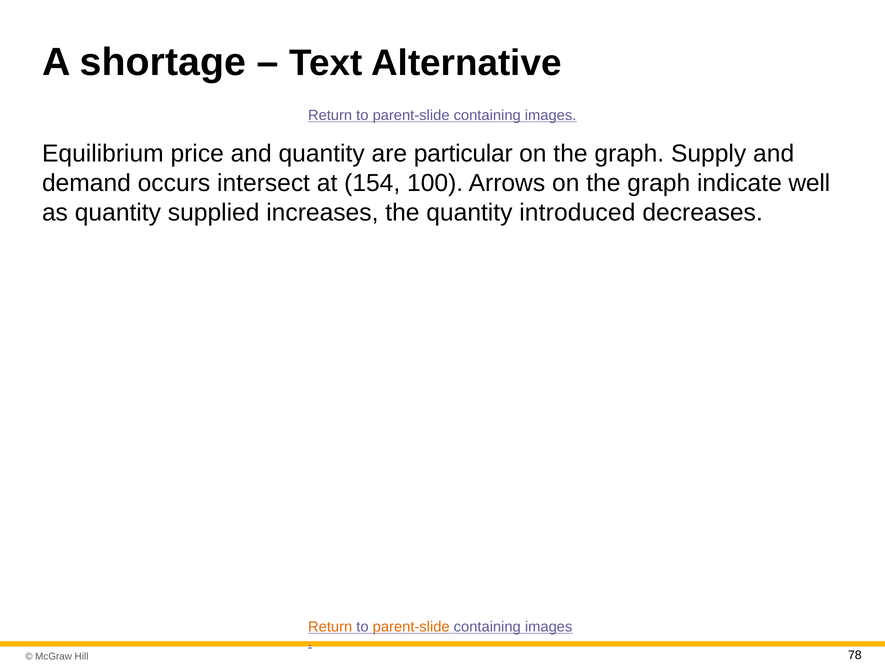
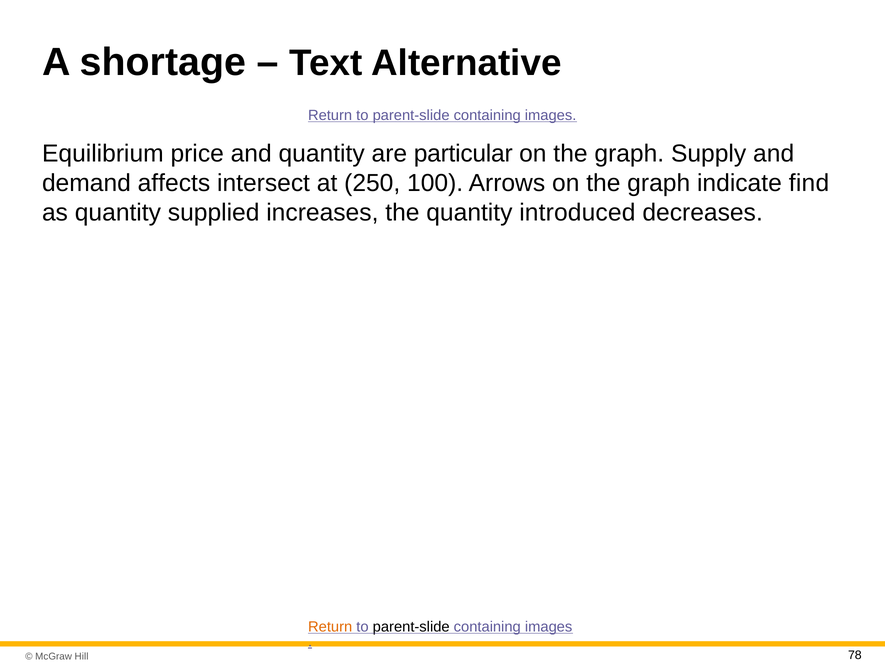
occurs: occurs -> affects
154: 154 -> 250
well: well -> find
parent-slide at (411, 627) colour: orange -> black
